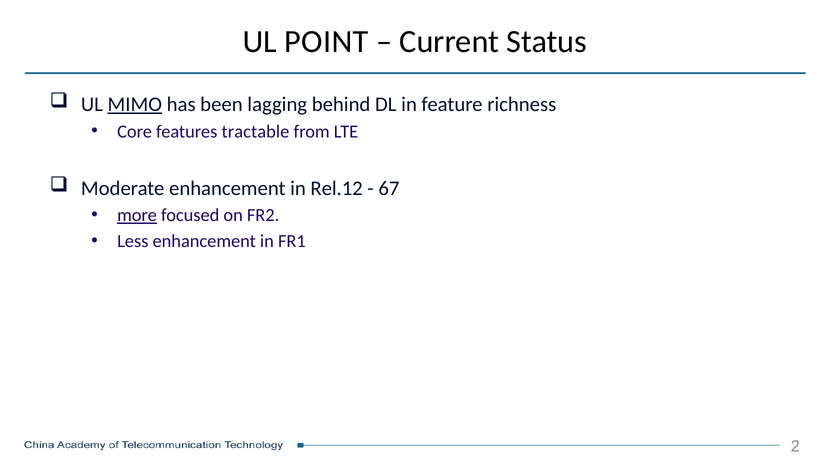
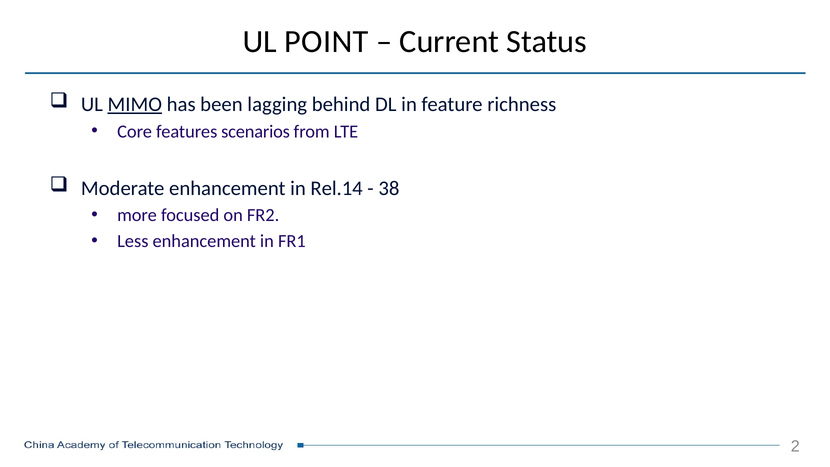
tractable: tractable -> scenarios
Rel.12: Rel.12 -> Rel.14
67: 67 -> 38
more underline: present -> none
